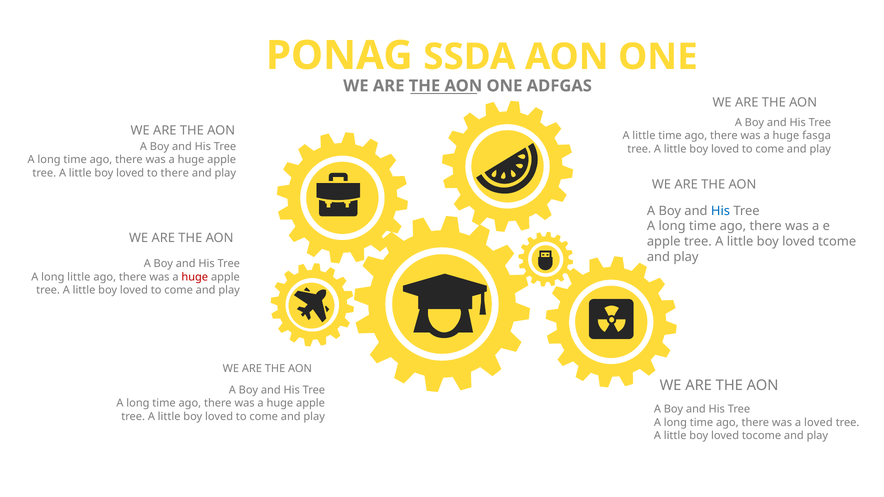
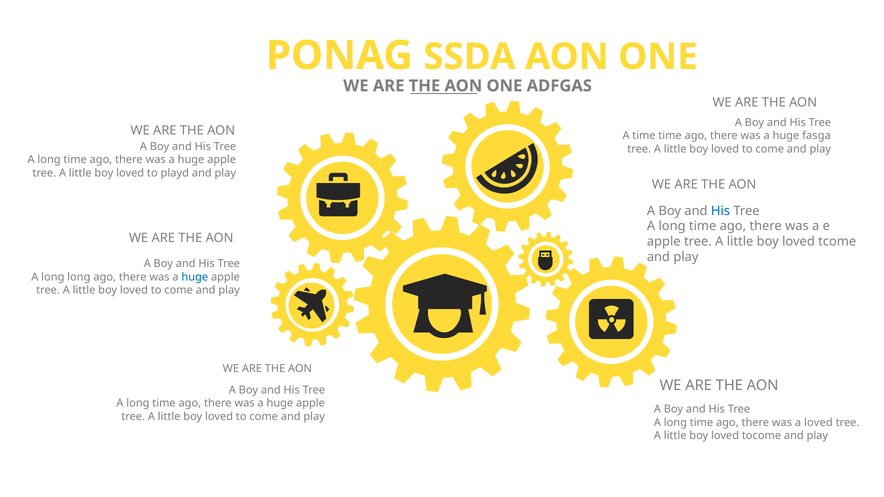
little at (644, 136): little -> time
to there: there -> playd
long little: little -> long
huge at (195, 277) colour: red -> blue
